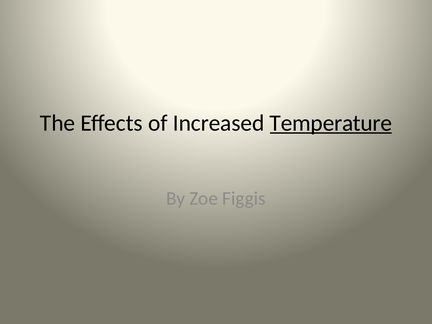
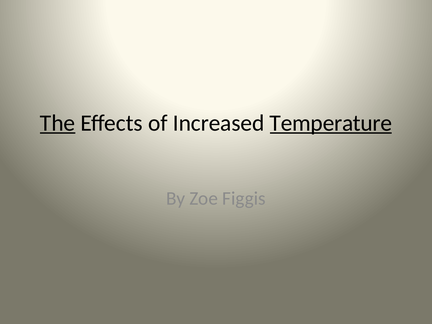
The underline: none -> present
